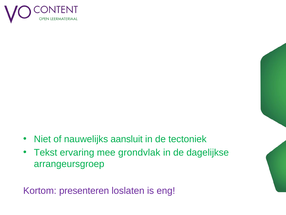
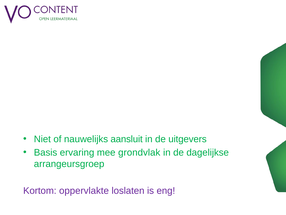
tectoniek: tectoniek -> uitgevers
Tekst: Tekst -> Basis
presenteren: presenteren -> oppervlakte
